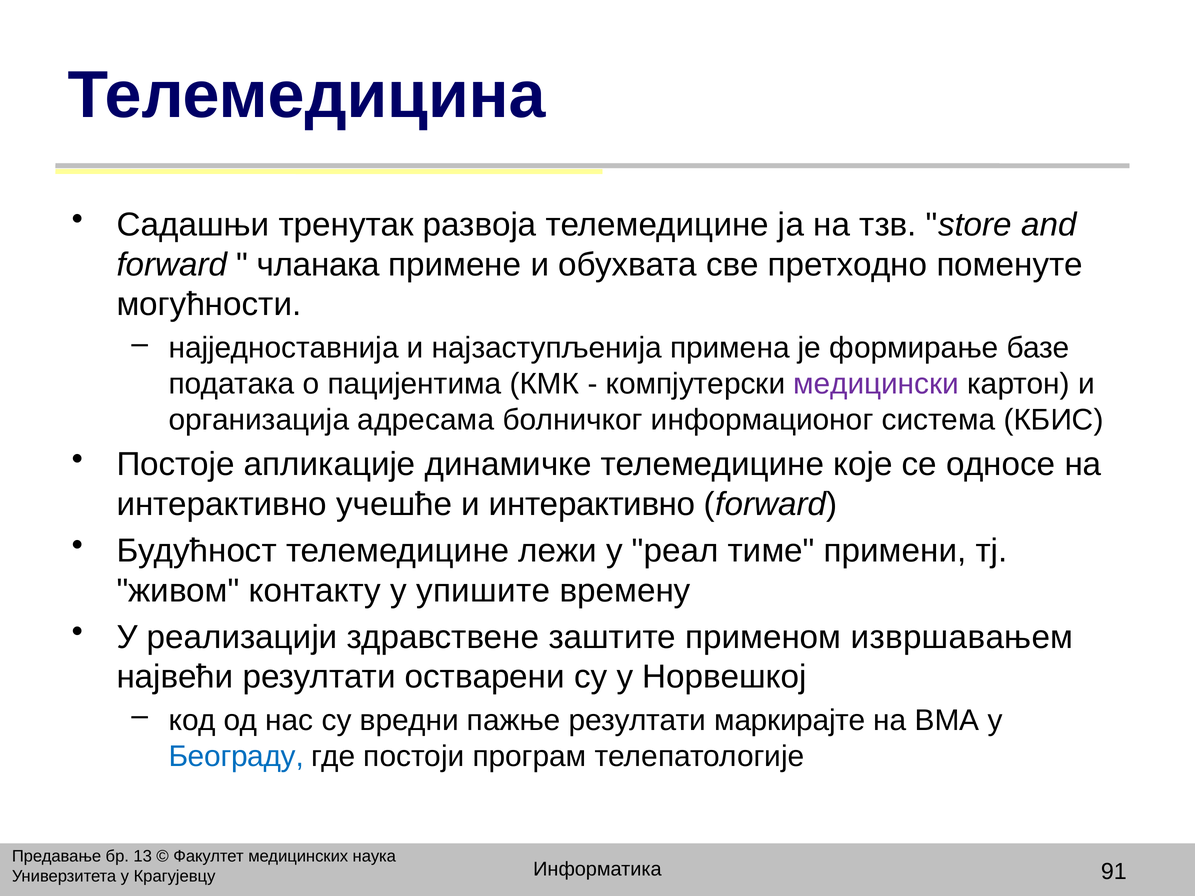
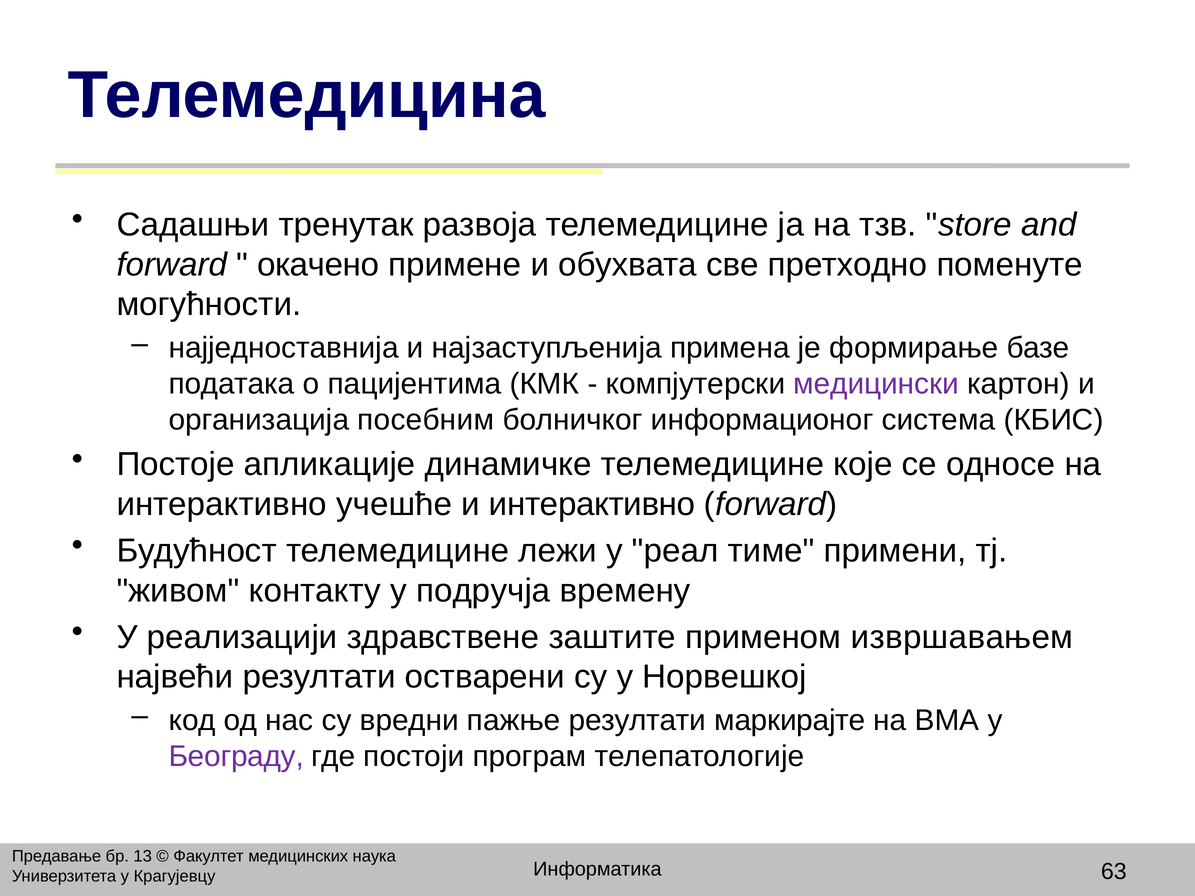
чланака: чланака -> окачено
адресама: адресама -> посебним
упишите: упишите -> подручја
Београду colour: blue -> purple
91: 91 -> 63
